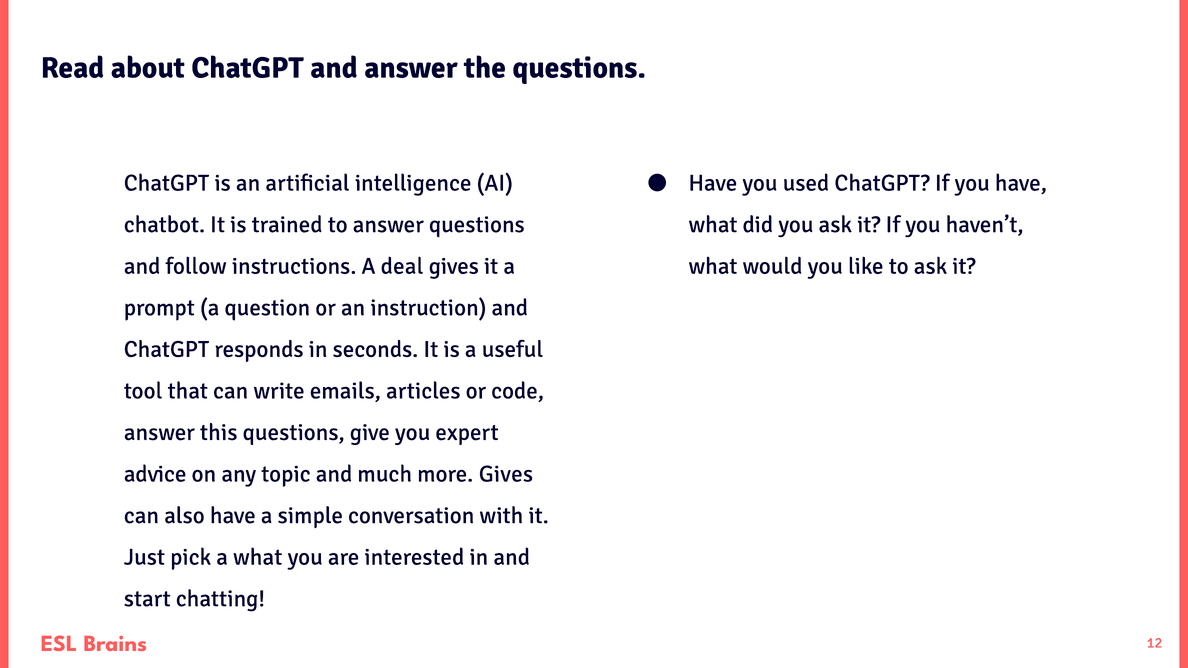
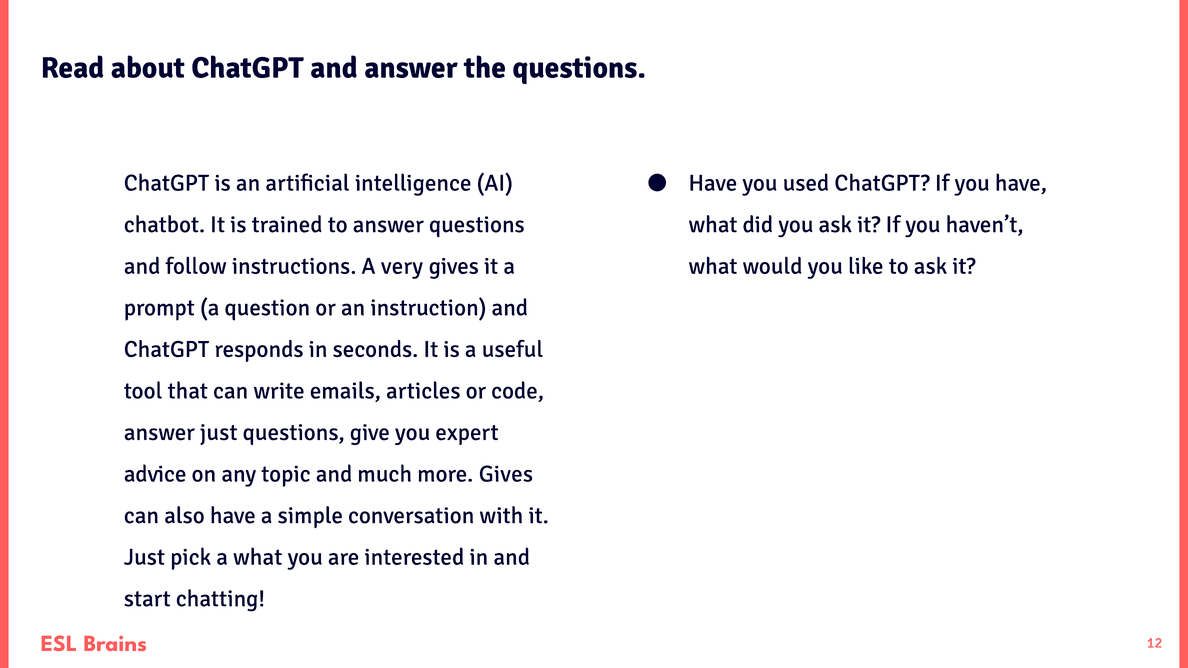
deal: deal -> very
answer this: this -> just
